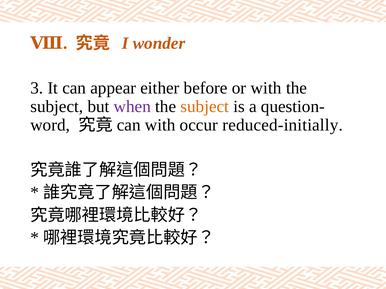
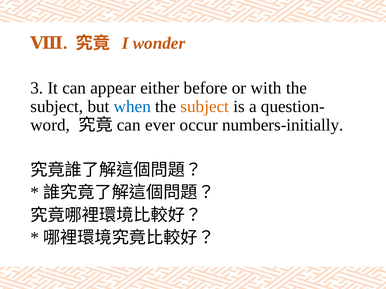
when colour: purple -> blue
can with: with -> ever
reduced-initially: reduced-initially -> numbers-initially
